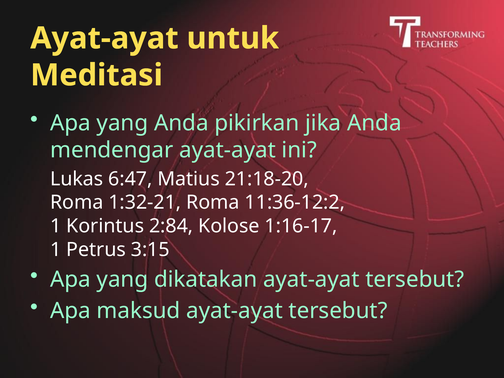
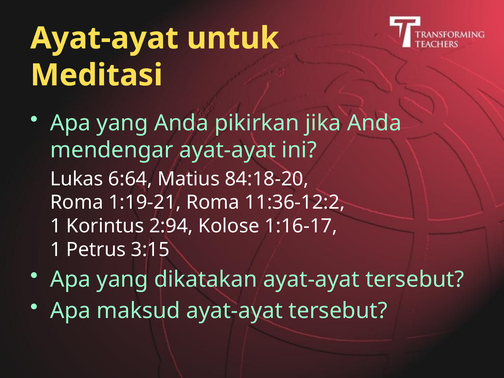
6:47: 6:47 -> 6:64
21:18-20: 21:18-20 -> 84:18-20
1:32-21: 1:32-21 -> 1:19-21
2:84: 2:84 -> 2:94
